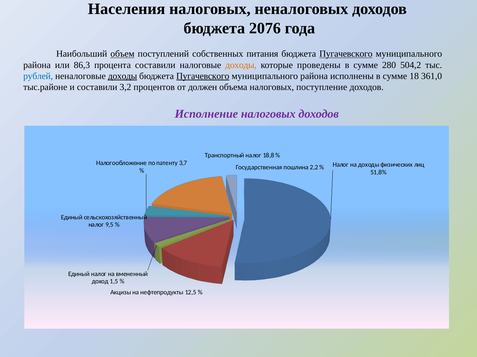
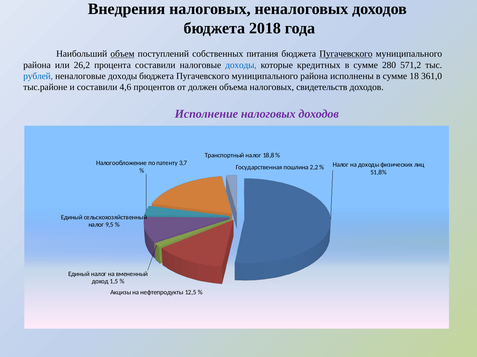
Населения: Населения -> Внедрения
2076: 2076 -> 2018
86,3: 86,3 -> 26,2
доходы at (241, 65) colour: orange -> blue
проведены: проведены -> кредитных
504,2: 504,2 -> 571,2
доходы at (123, 76) underline: present -> none
Пугачевского at (203, 76) underline: present -> none
3,2: 3,2 -> 4,6
поступление: поступление -> свидетельств
